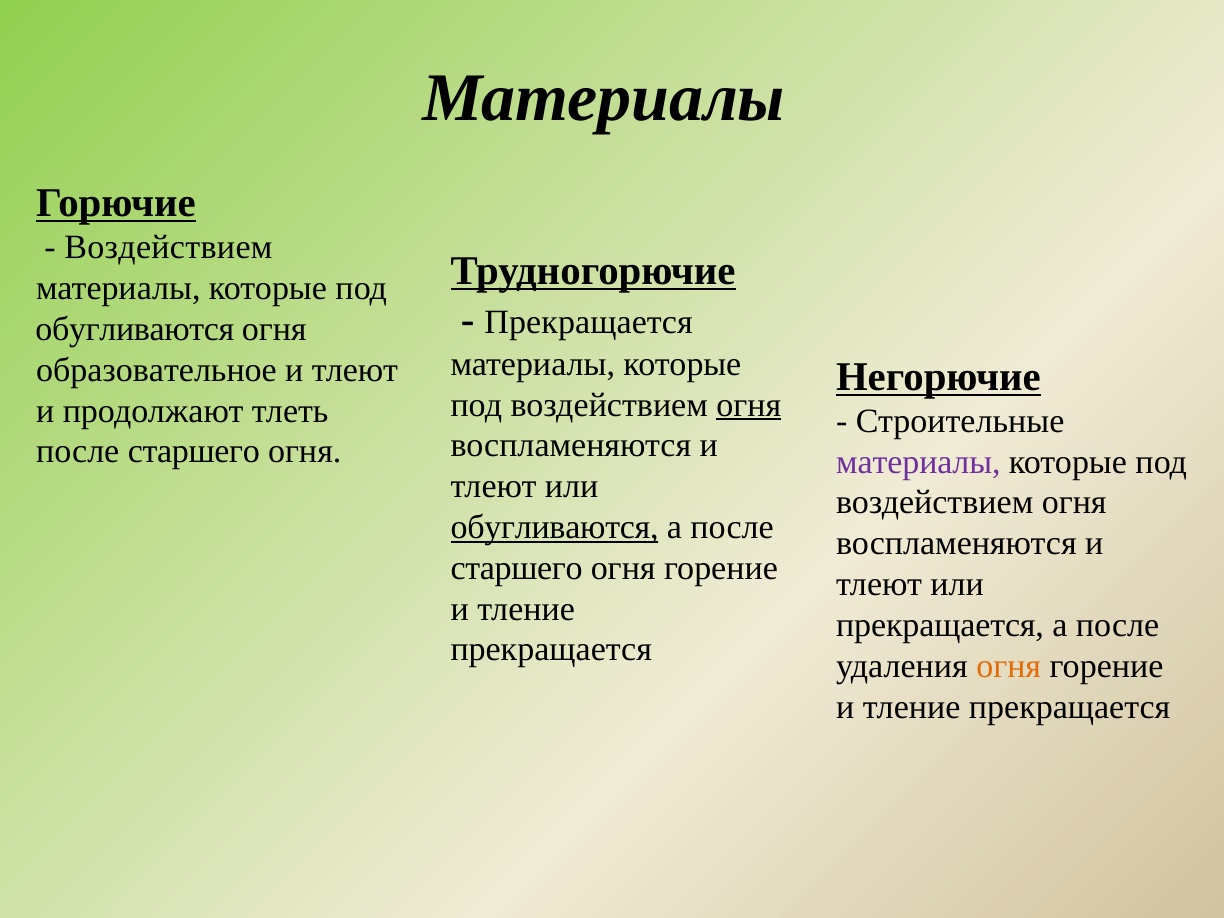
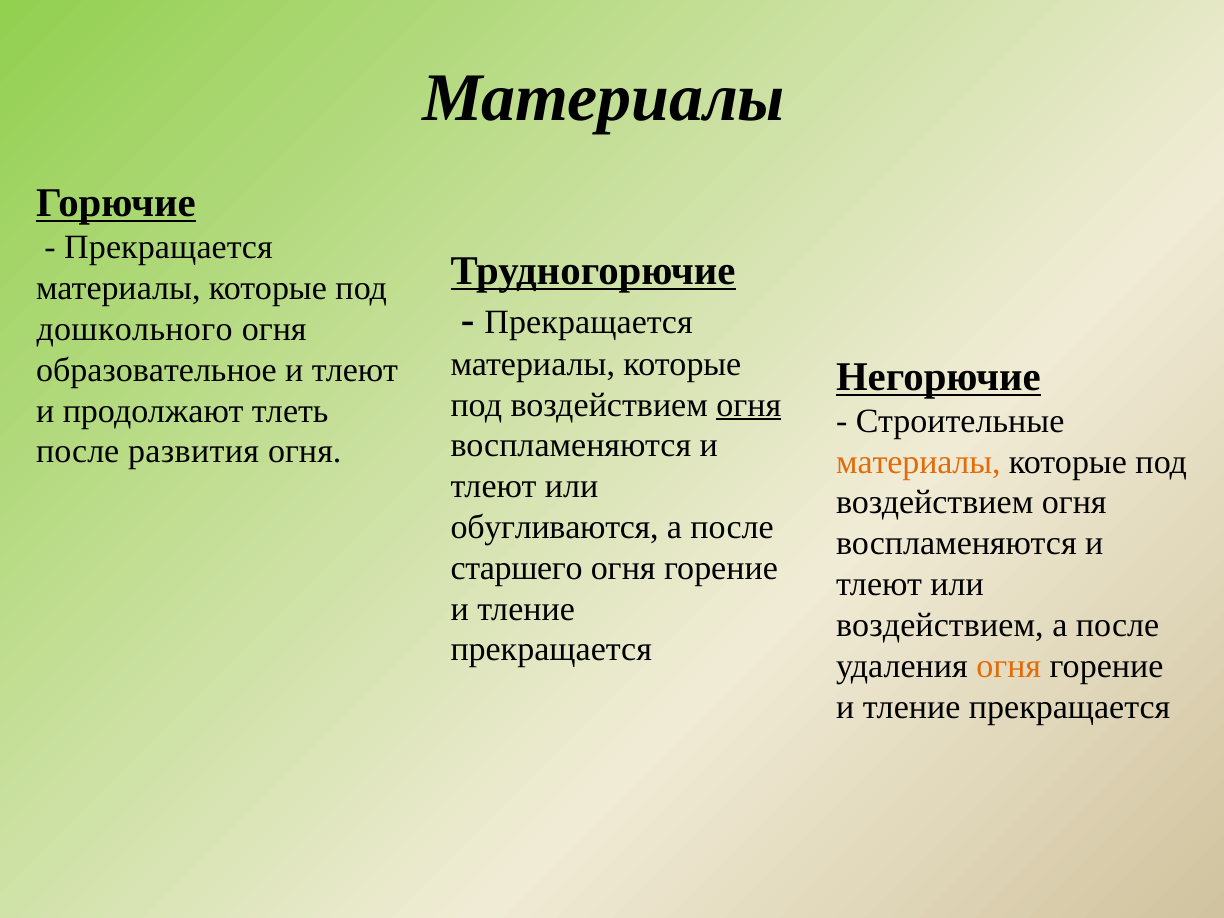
Воздействием at (168, 248): Воздействием -> Прекращается
обугливаются at (135, 329): обугливаются -> дошкольного
старшего at (194, 452): старшего -> развития
материалы at (918, 462) colour: purple -> orange
обугливаются at (555, 527) underline: present -> none
прекращается at (940, 625): прекращается -> воздействием
